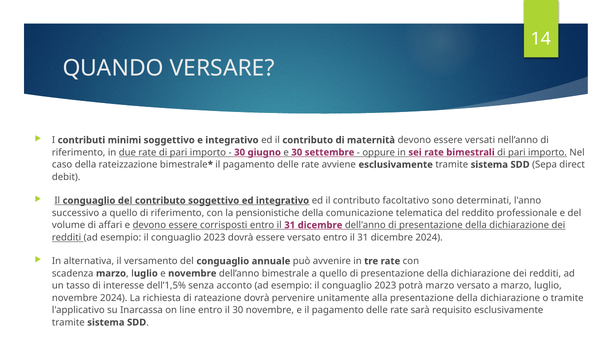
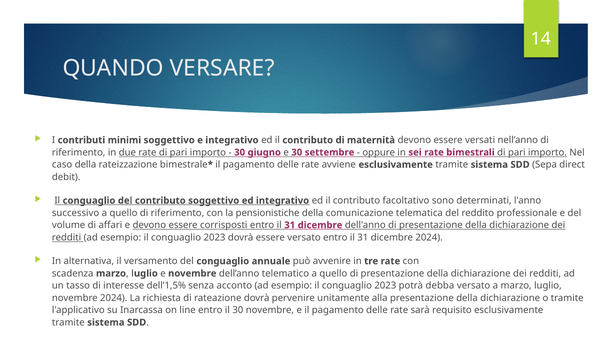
bimestrale: bimestrale -> telematico
potrà marzo: marzo -> debba
